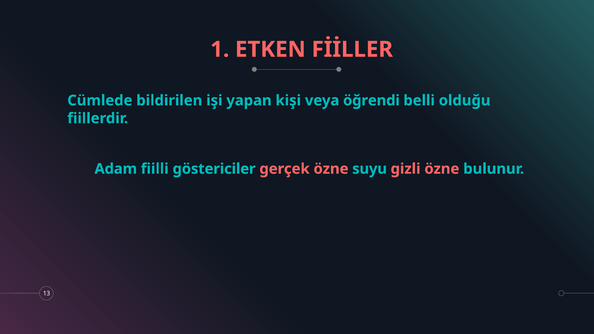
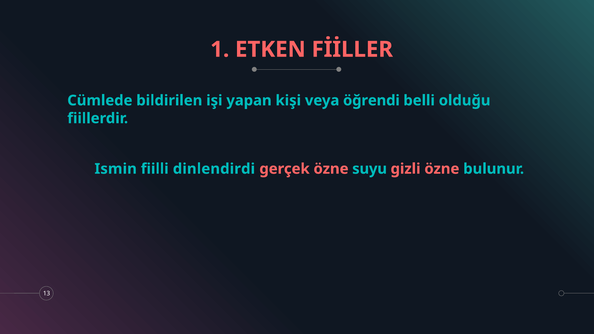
Adam: Adam -> Ismin
göstericiler: göstericiler -> dinlendirdi
